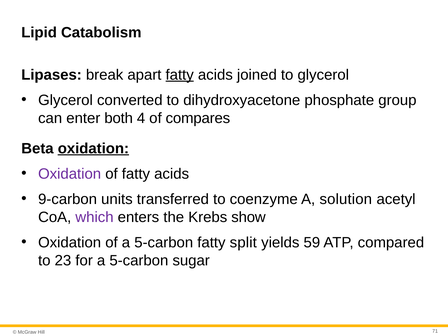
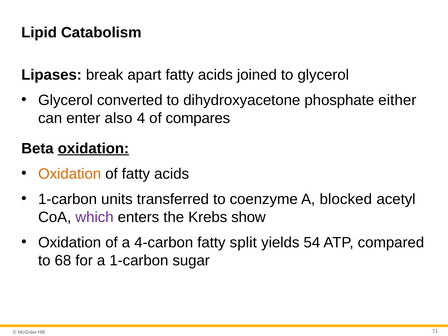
fatty at (180, 75) underline: present -> none
group: group -> either
both: both -> also
Oxidation at (70, 174) colour: purple -> orange
9-carbon at (68, 199): 9-carbon -> 1-carbon
solution: solution -> blocked
of a 5-carbon: 5-carbon -> 4-carbon
59: 59 -> 54
23: 23 -> 68
for a 5-carbon: 5-carbon -> 1-carbon
